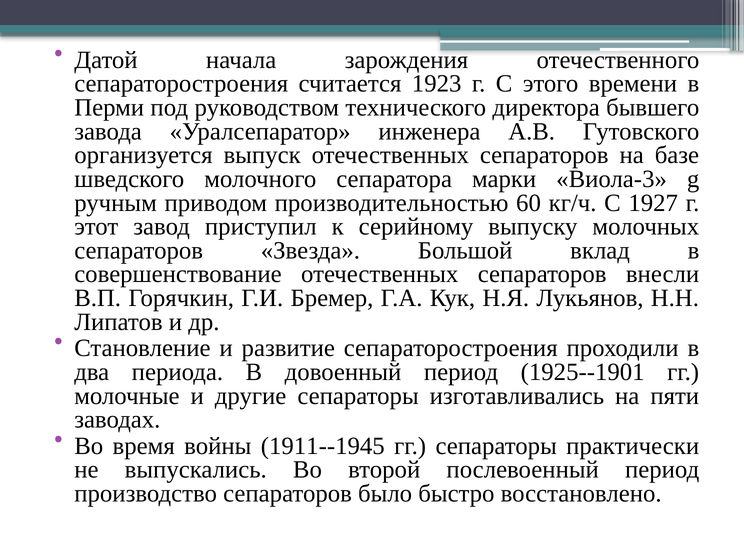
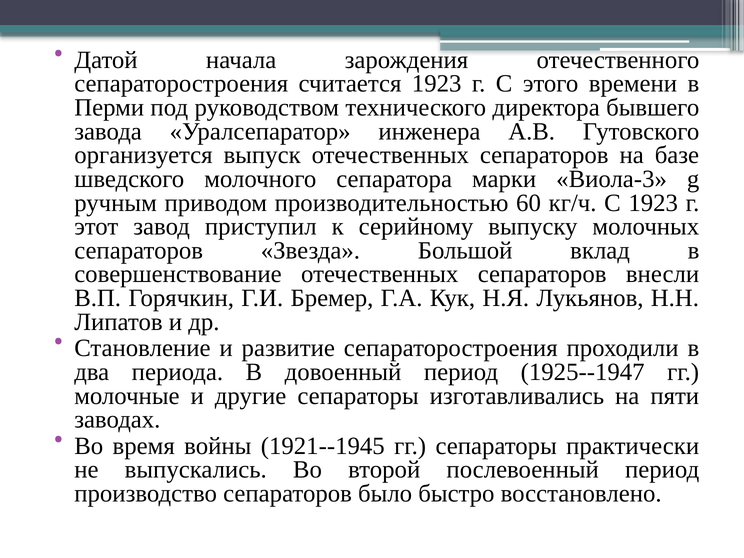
С 1927: 1927 -> 1923
1925--1901: 1925--1901 -> 1925--1947
1911--1945: 1911--1945 -> 1921--1945
